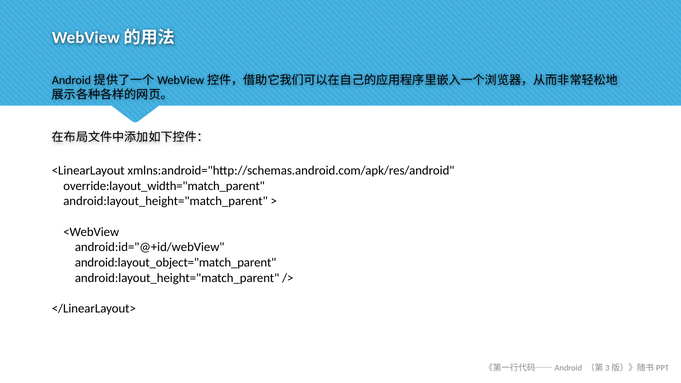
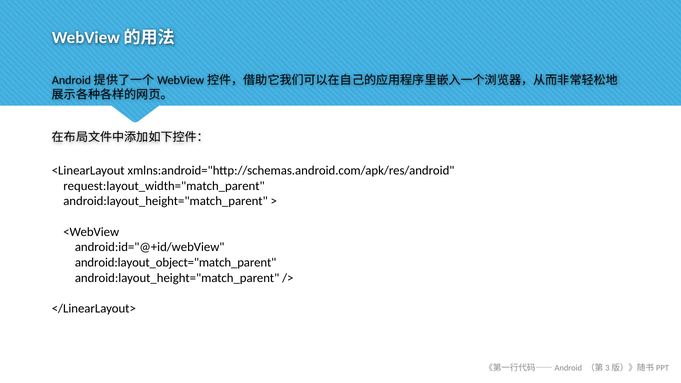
override:layout_width="match_parent: override:layout_width="match_parent -> request:layout_width="match_parent
